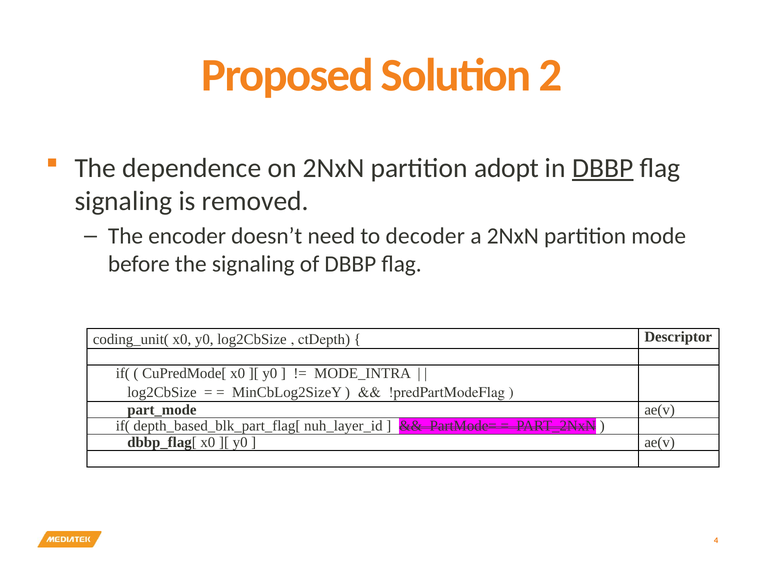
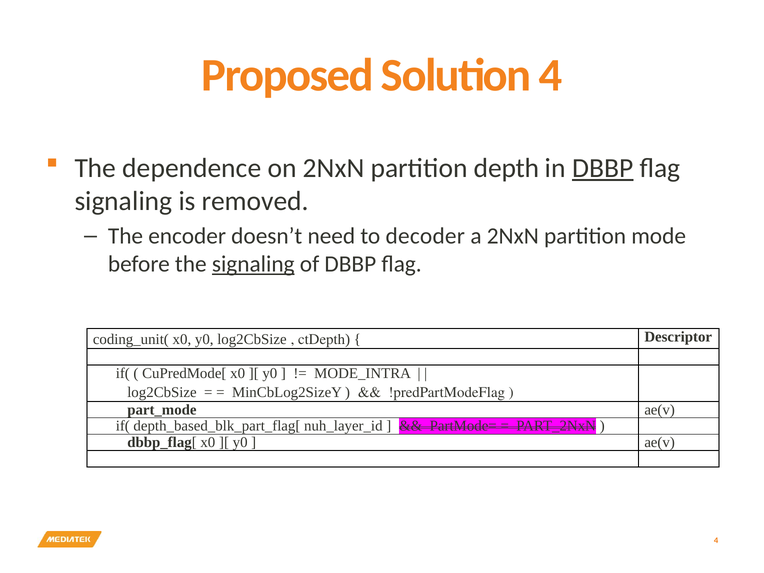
Solution 2: 2 -> 4
adopt: adopt -> depth
signaling at (253, 264) underline: none -> present
